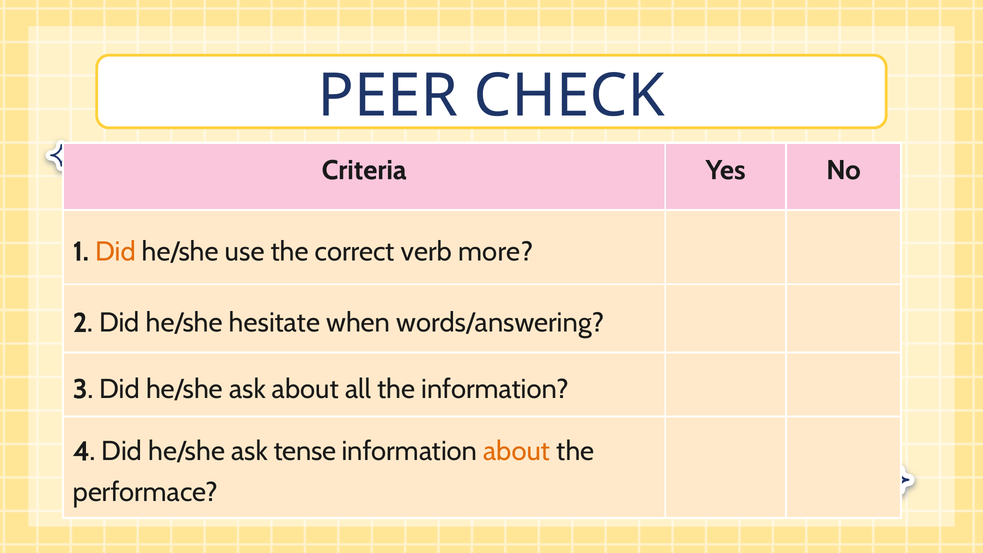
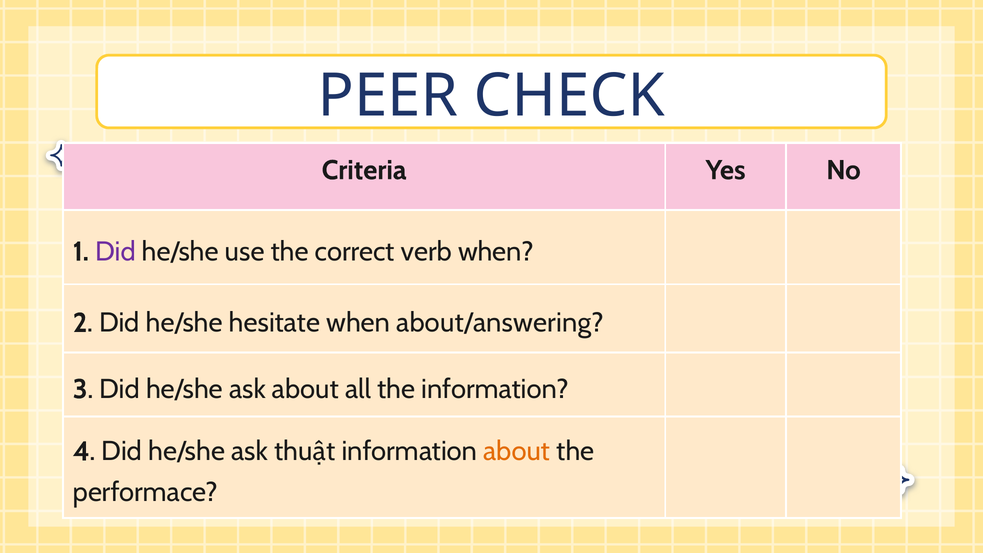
Did at (115, 252) colour: orange -> purple
verb more: more -> when
words/answering: words/answering -> about/answering
tense: tense -> thuật
